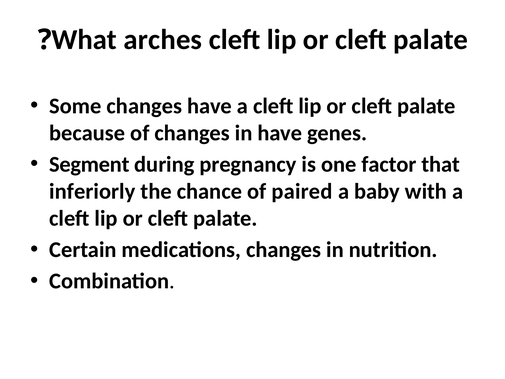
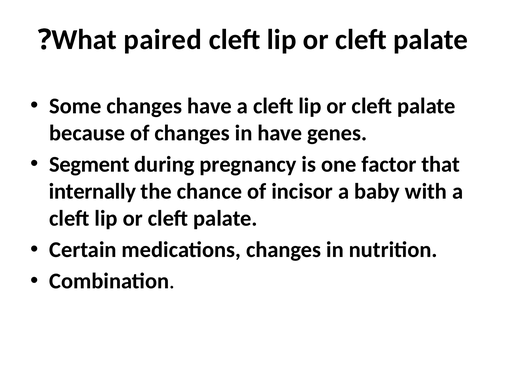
arches: arches -> paired
inferiorly: inferiorly -> internally
paired: paired -> incisor
